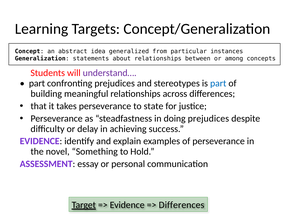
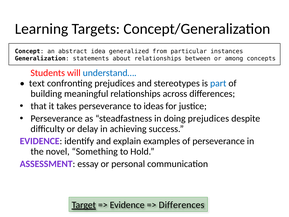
understand… colour: purple -> blue
part at (37, 83): part -> text
state: state -> ideas
